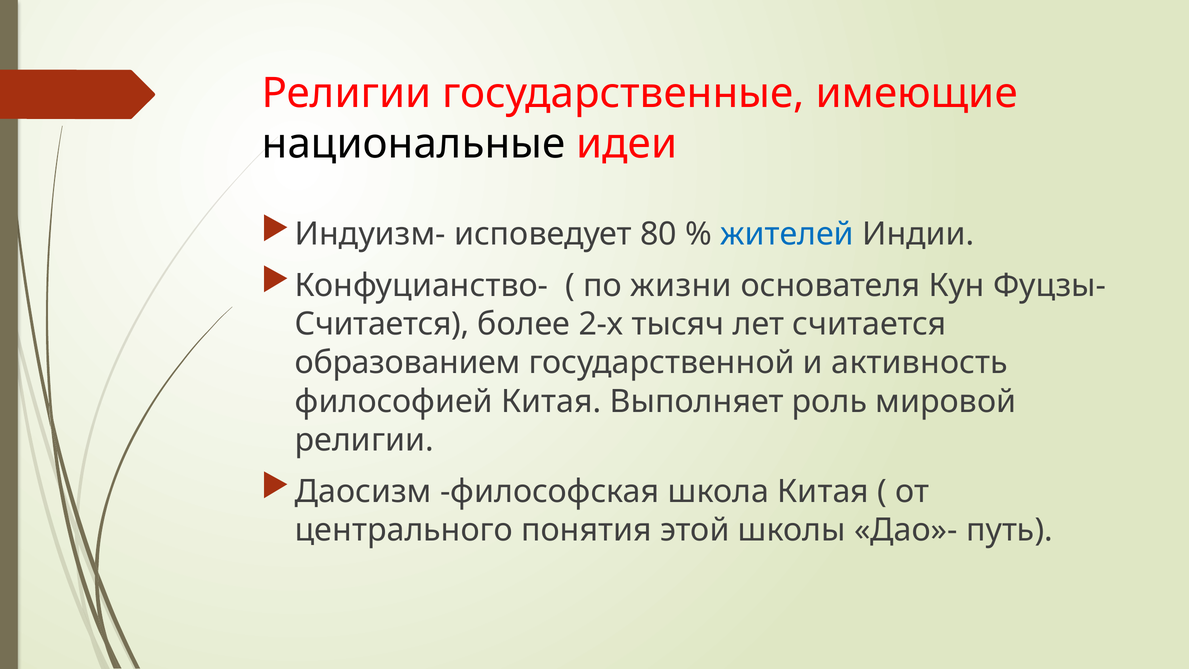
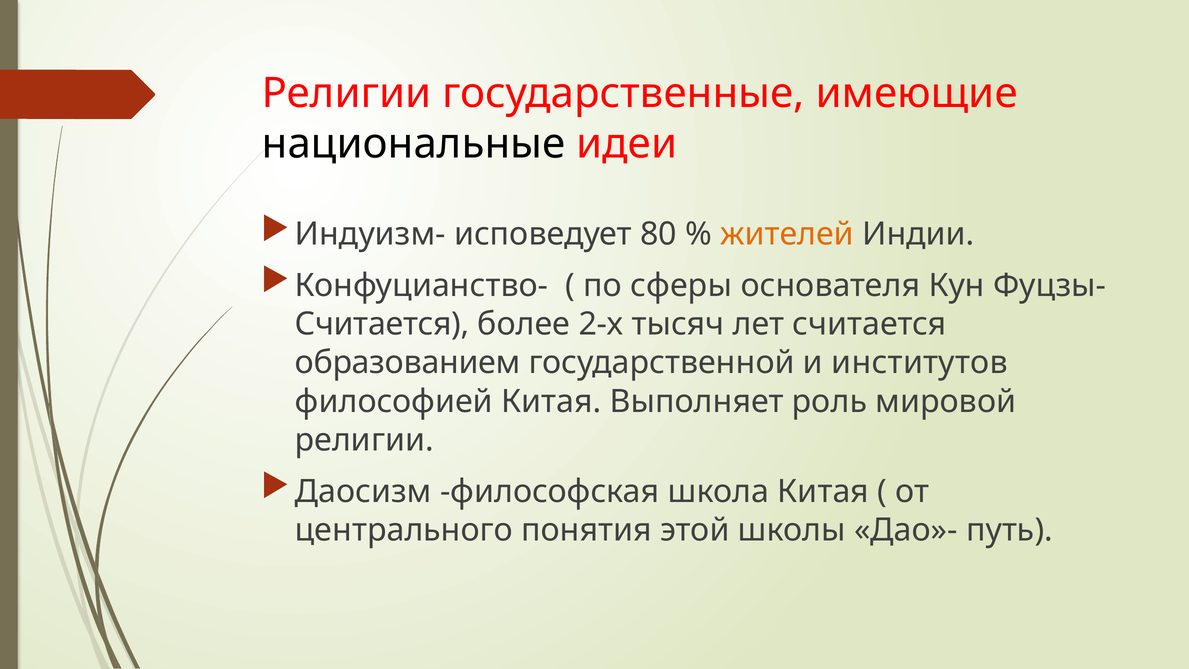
жителей colour: blue -> orange
жизни: жизни -> сферы
активность: активность -> институтов
